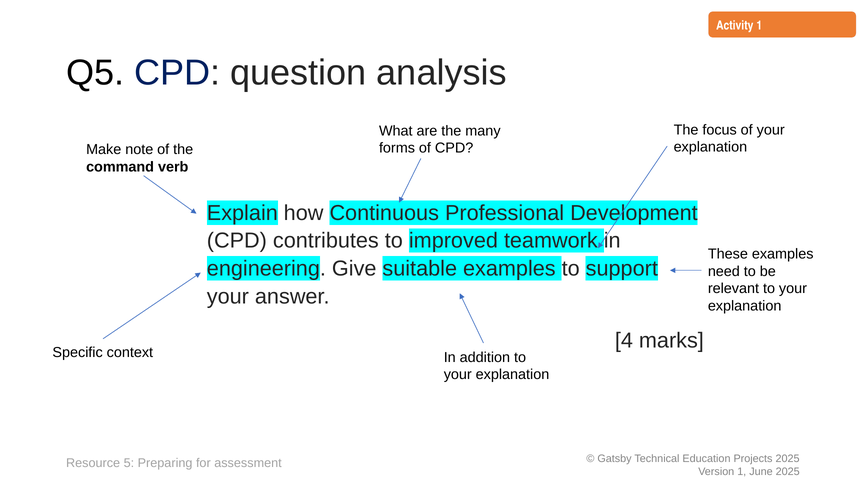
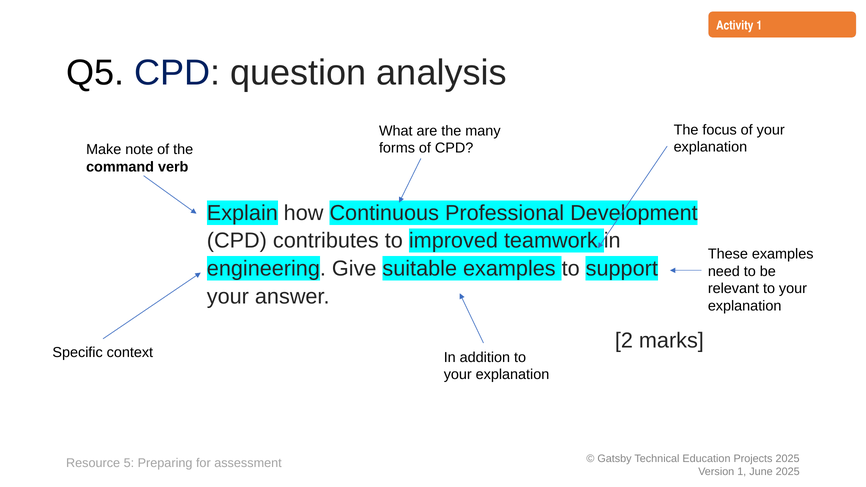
4: 4 -> 2
